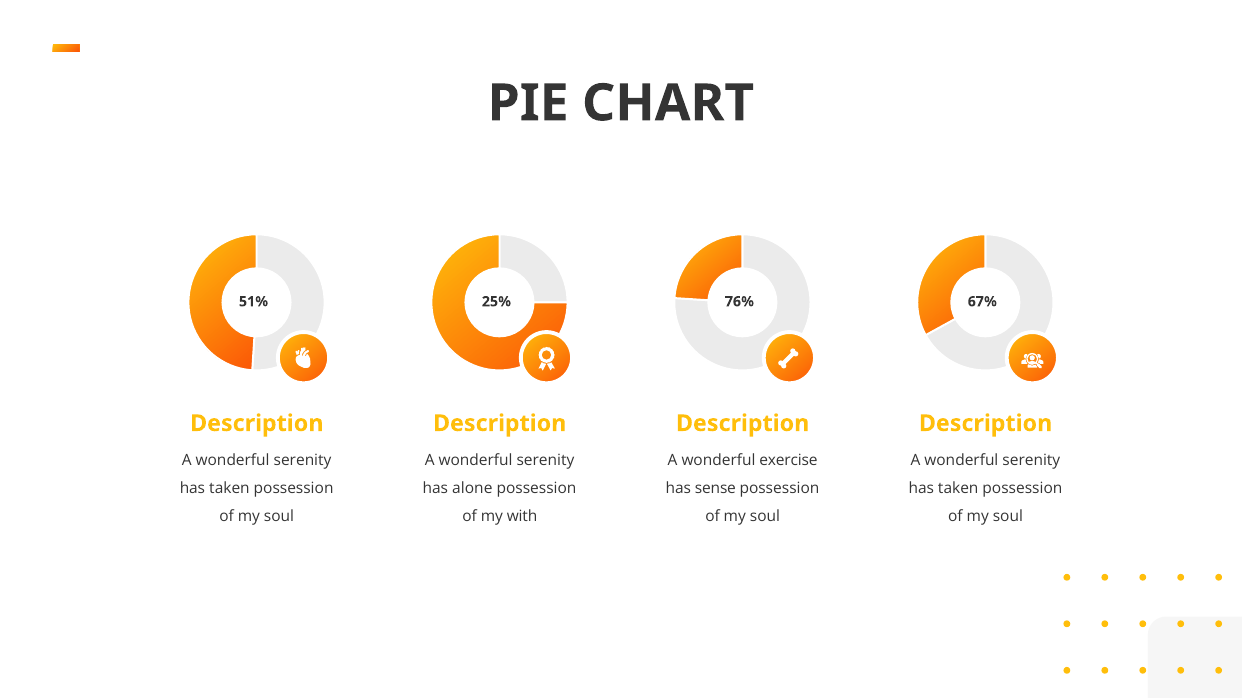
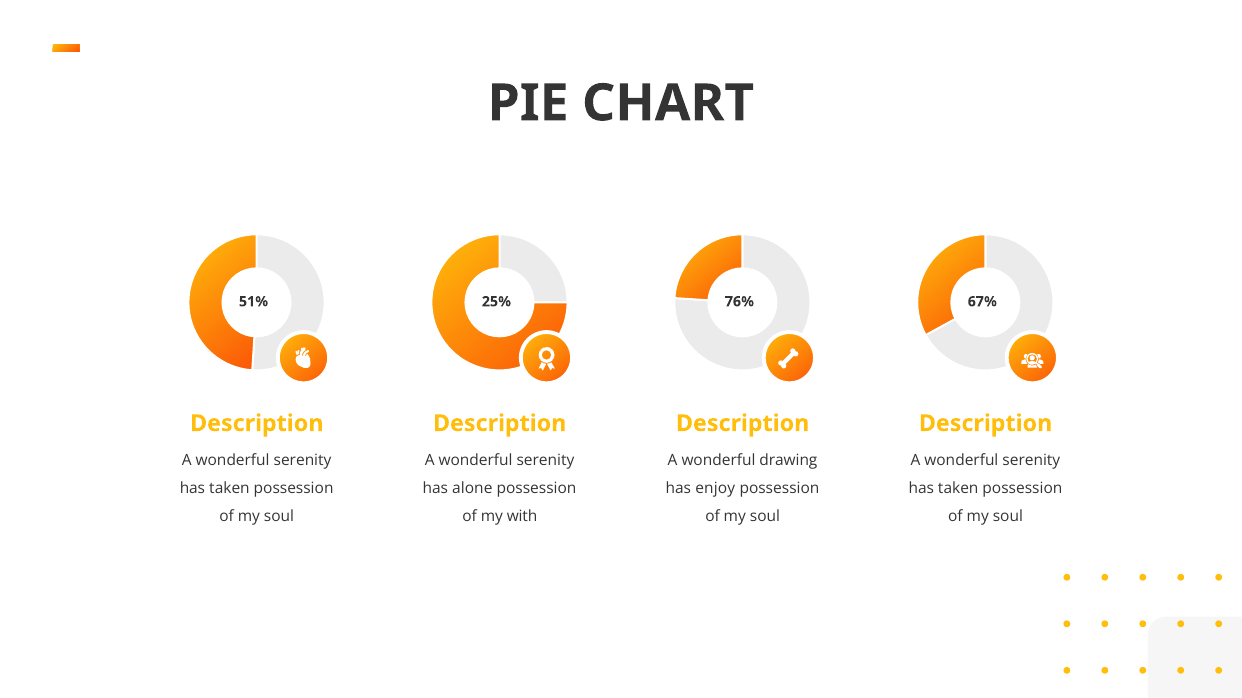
exercise: exercise -> drawing
sense: sense -> enjoy
